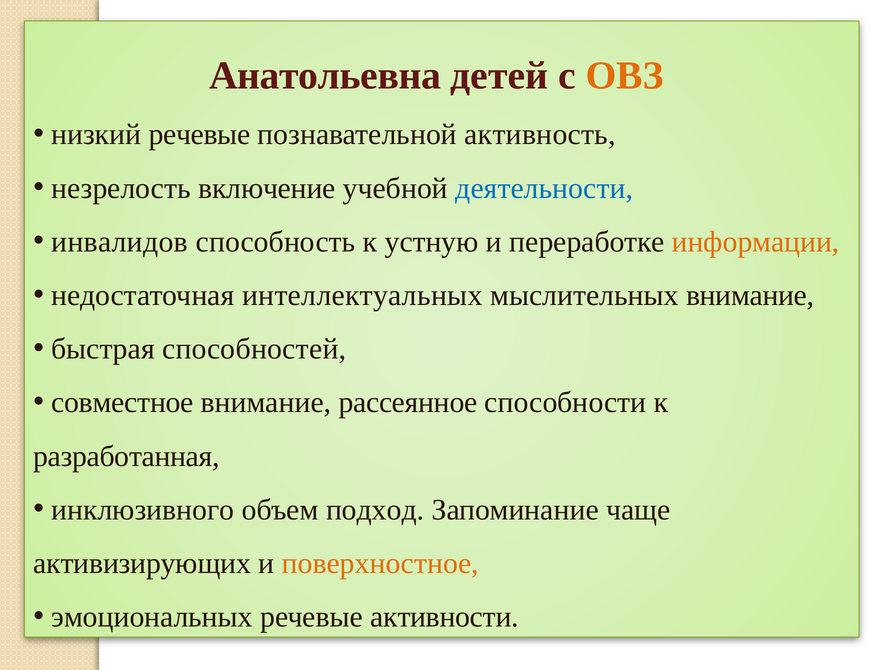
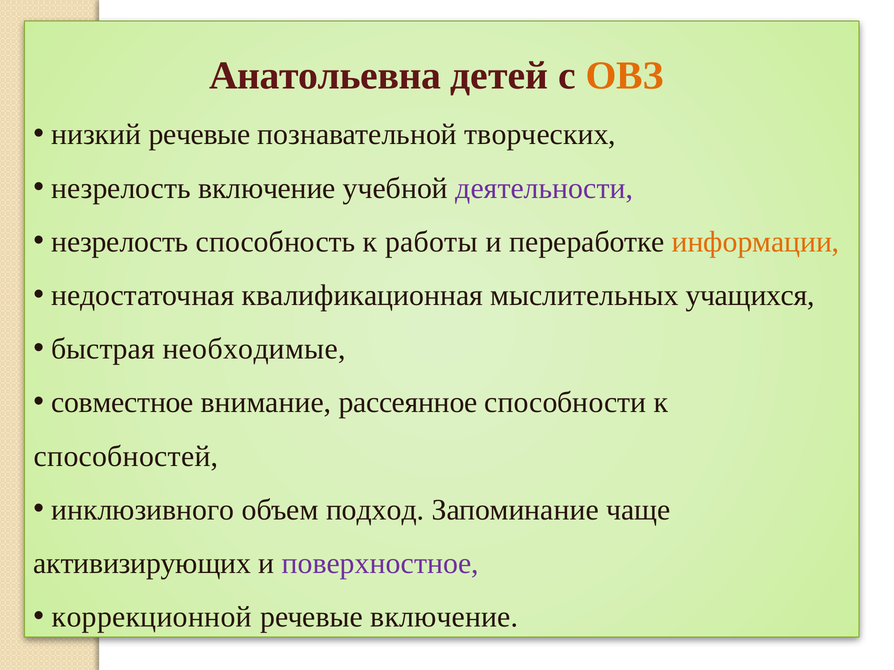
активность: активность -> творческих
деятельности colour: blue -> purple
инвалидов at (120, 242): инвалидов -> незрелость
устную: устную -> работы
интеллектуальных: интеллектуальных -> квалификационная
мыслительных внимание: внимание -> учащихся
способностей: способностей -> необходимые
разработанная: разработанная -> способностей
поверхностное colour: orange -> purple
эмоциональных: эмоциональных -> коррекционной
речевые активности: активности -> включение
